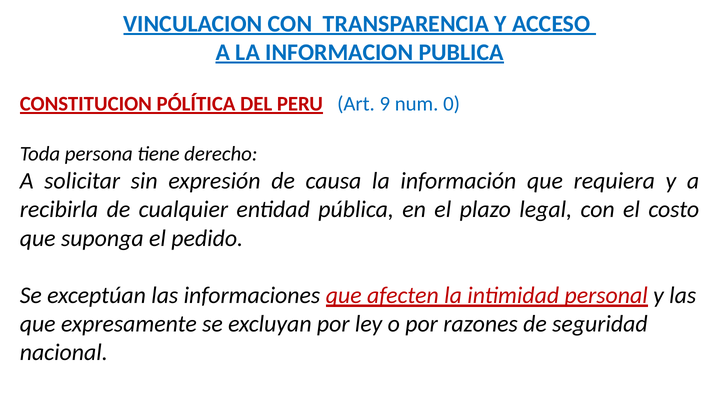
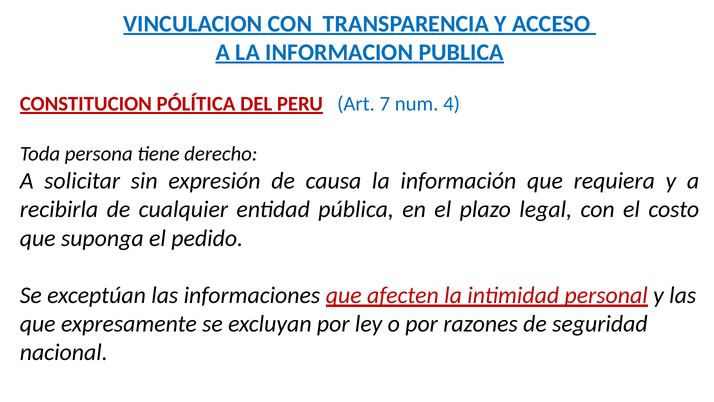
9: 9 -> 7
0: 0 -> 4
